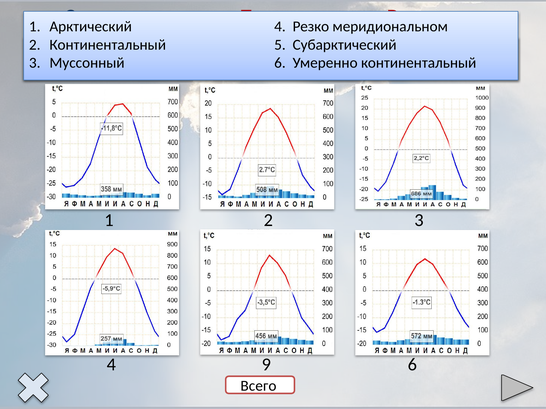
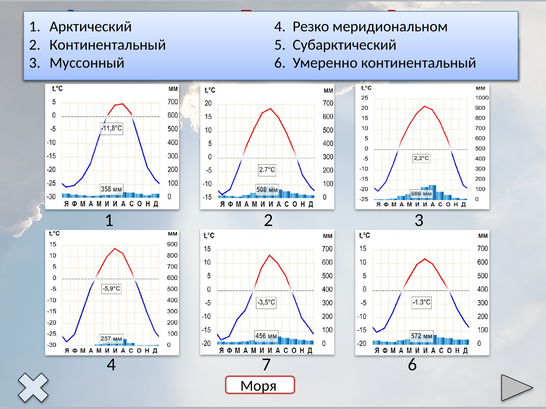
9: 9 -> 7
Всего: Всего -> Моря
